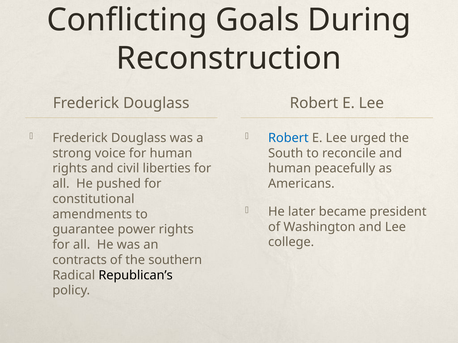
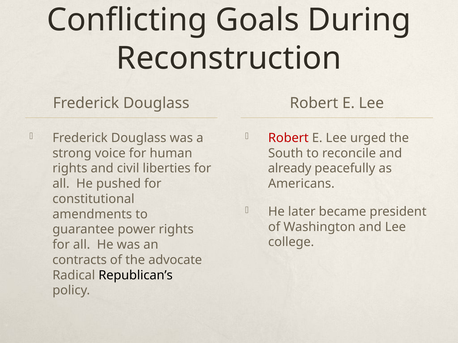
Robert at (288, 138) colour: blue -> red
human at (290, 169): human -> already
southern: southern -> advocate
